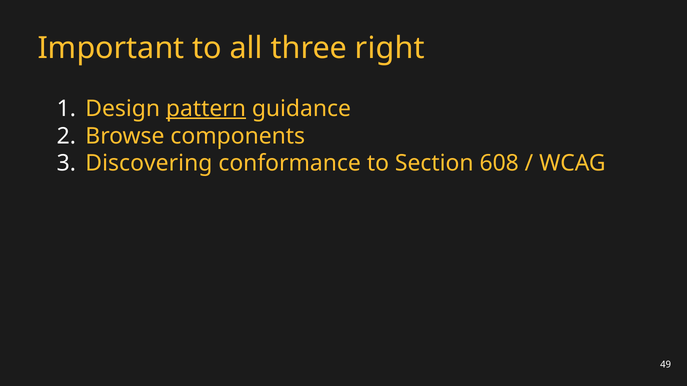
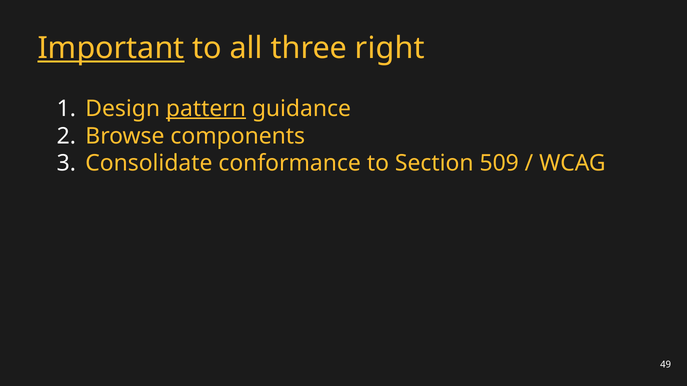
Important underline: none -> present
Discovering: Discovering -> Consolidate
608: 608 -> 509
